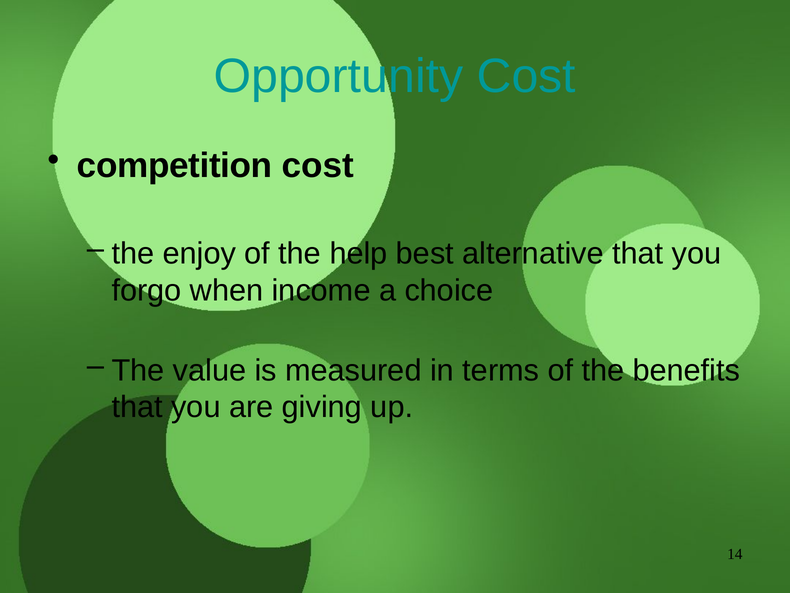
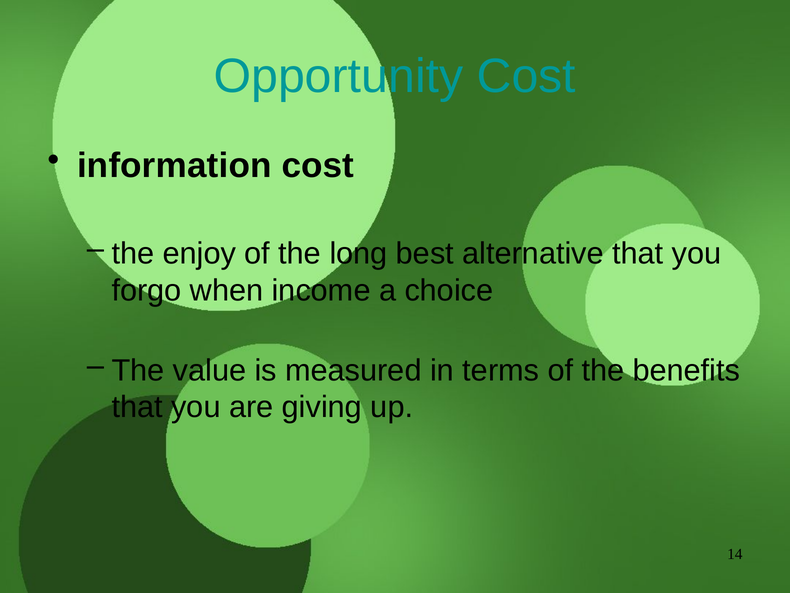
competition: competition -> information
help: help -> long
